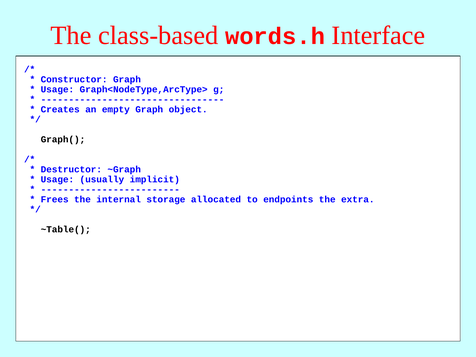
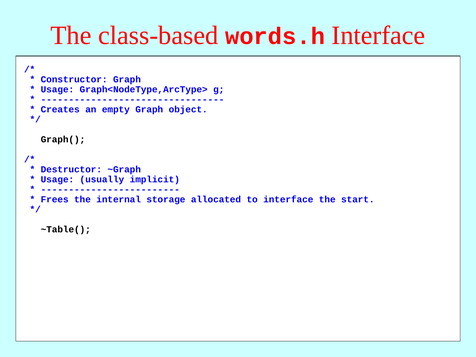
to endpoints: endpoints -> interface
the extra: extra -> start
